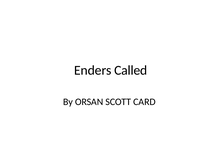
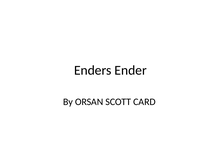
Called: Called -> Ender
